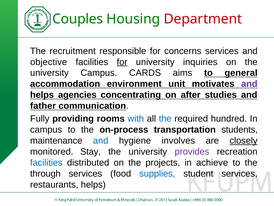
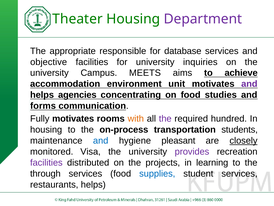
Couples: Couples -> Theater
Department colour: red -> purple
recruitment: recruitment -> appropriate
concerns: concerns -> database
for at (122, 62) underline: present -> none
CARDS: CARDS -> MEETS
general: general -> achieve
on after: after -> food
father: father -> forms
Fully providing: providing -> motivates
with colour: blue -> orange
the at (165, 118) colour: blue -> purple
campus at (46, 129): campus -> housing
involves: involves -> pleasant
Stay: Stay -> Visa
facilities at (46, 162) colour: blue -> purple
achieve: achieve -> learning
